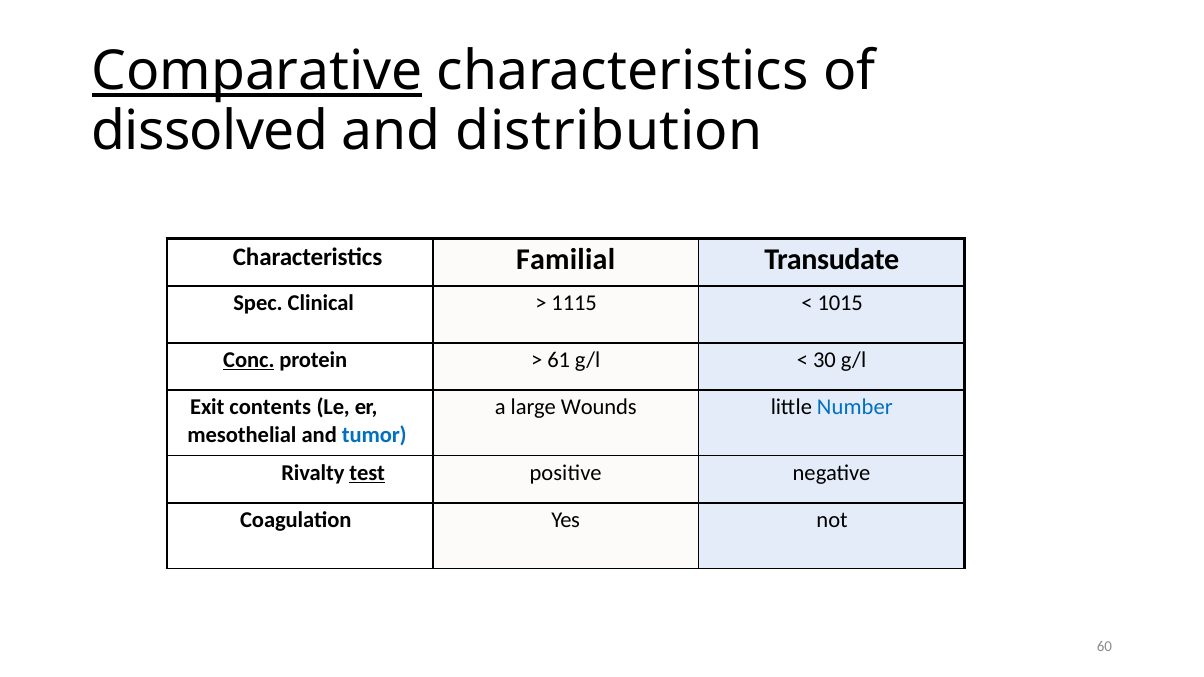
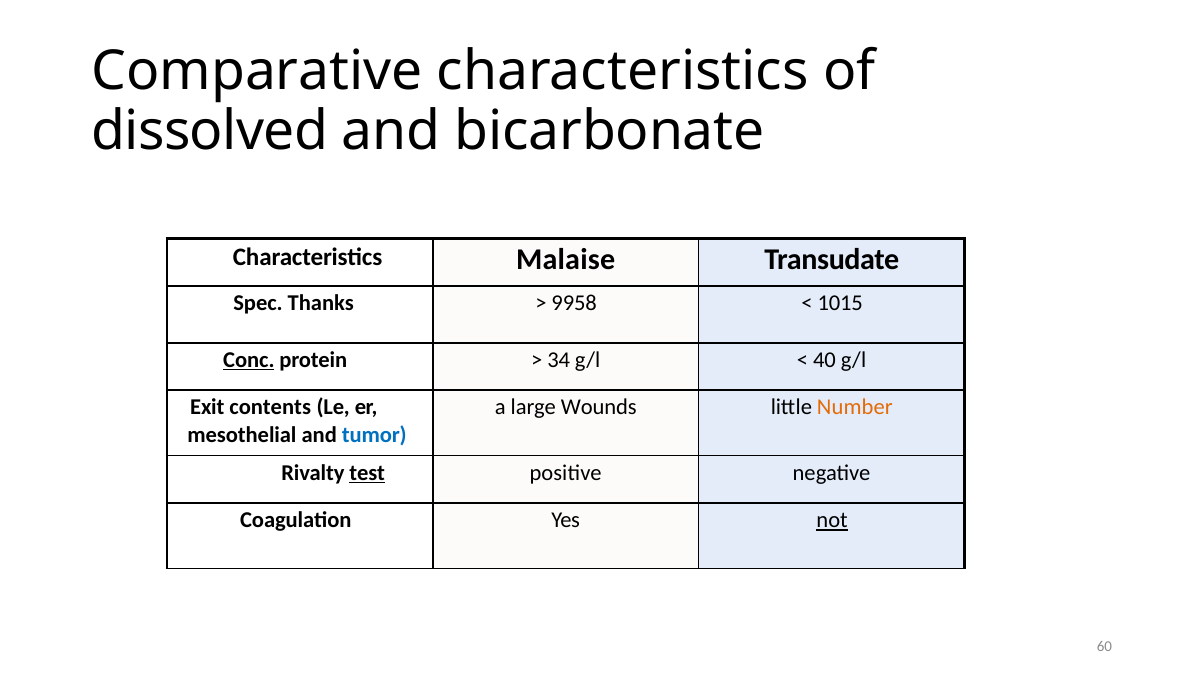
Comparative underline: present -> none
distribution: distribution -> bicarbonate
Familial: Familial -> Malaise
Clinical: Clinical -> Thanks
1115: 1115 -> 9958
61: 61 -> 34
30: 30 -> 40
Number colour: blue -> orange
not underline: none -> present
